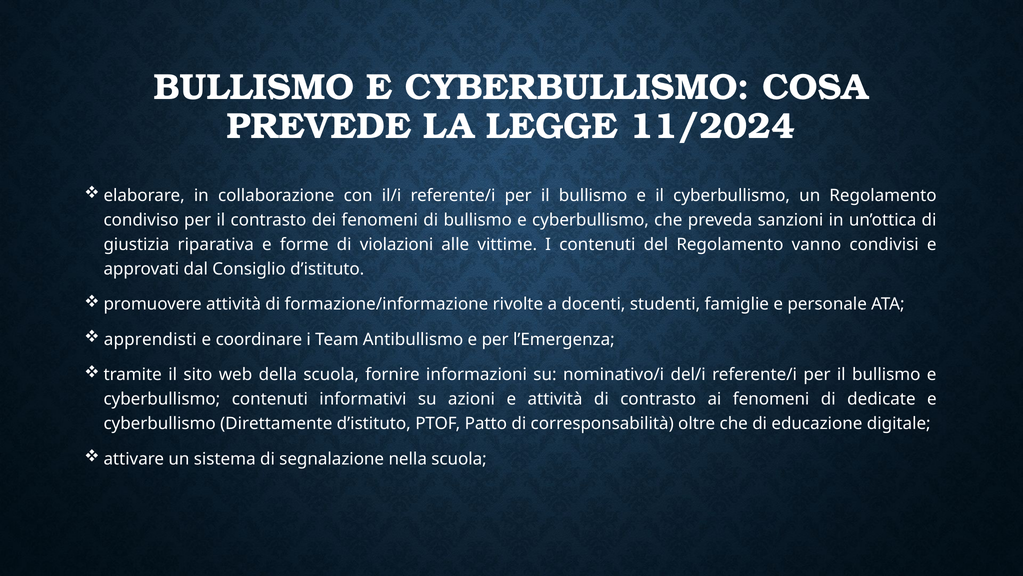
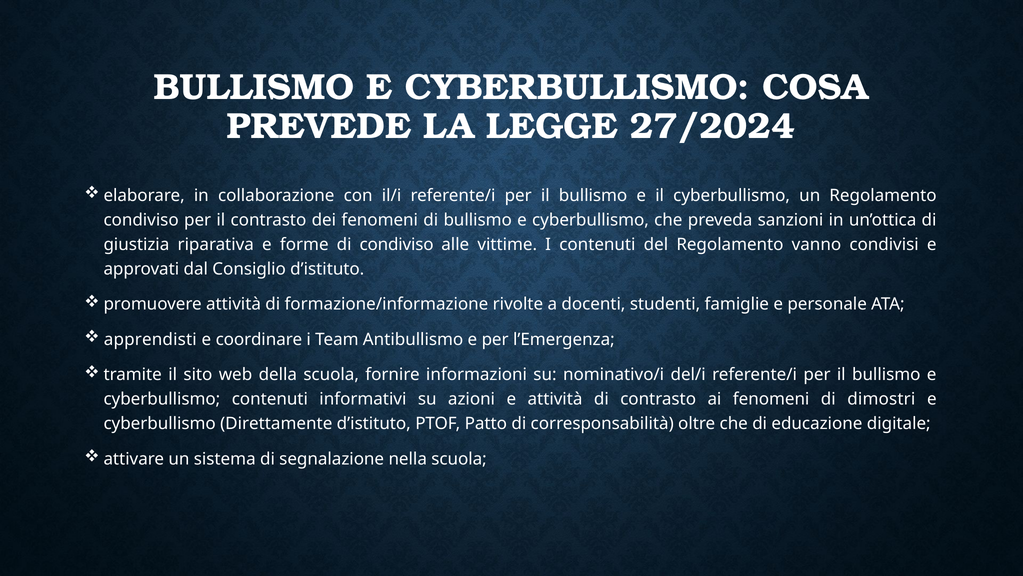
11/2024: 11/2024 -> 27/2024
di violazioni: violazioni -> condiviso
dedicate: dedicate -> dimostri
